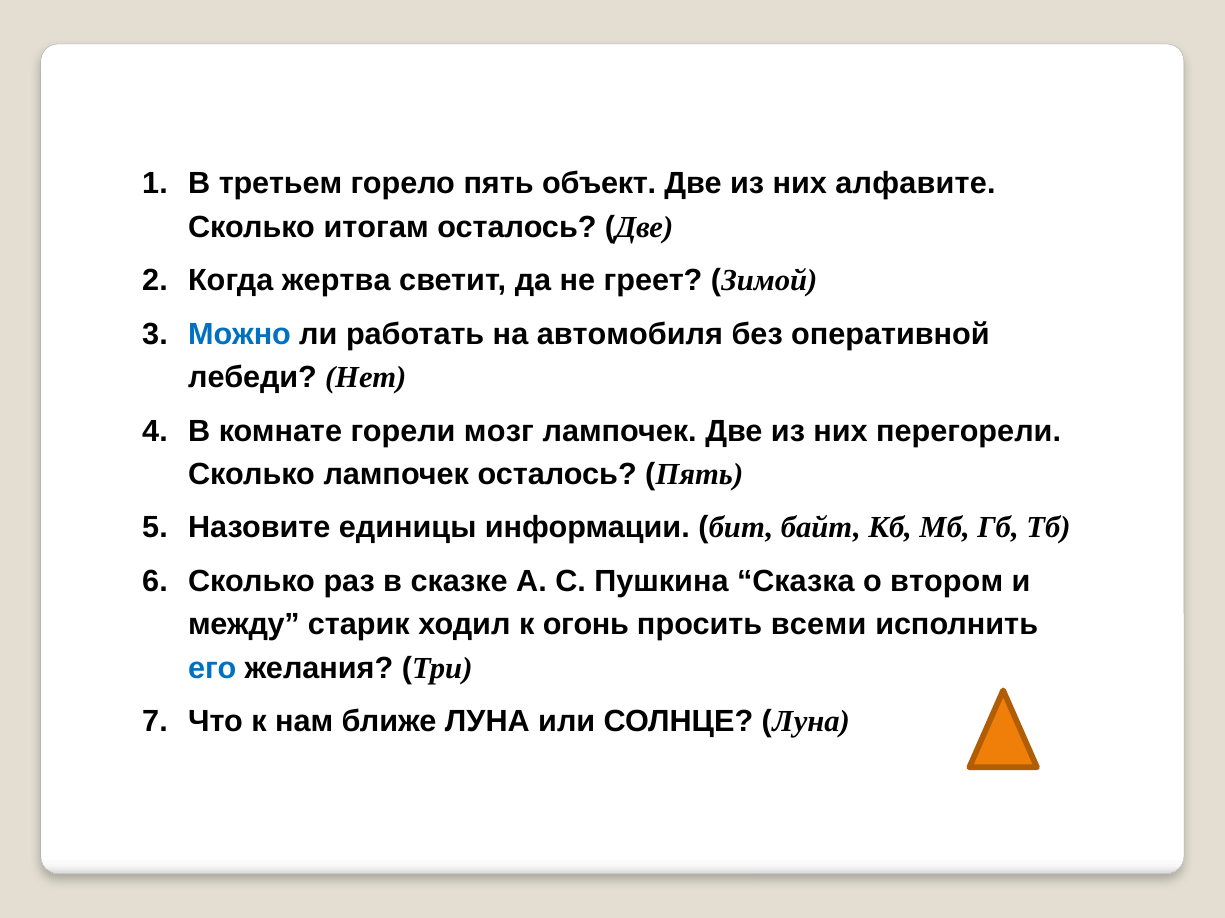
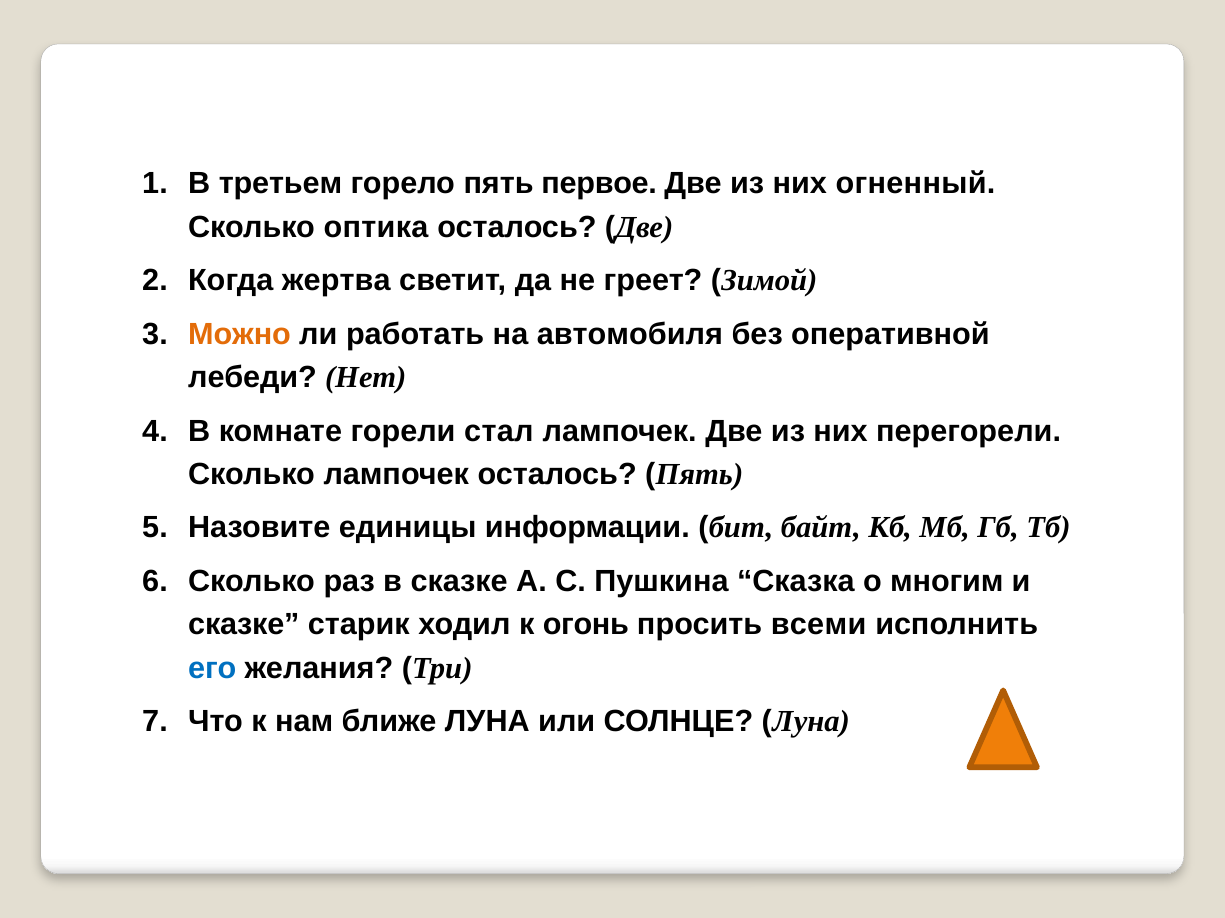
объект: объект -> первое
алфавите: алфавите -> огненный
итогам: итогам -> оптика
Можно colour: blue -> orange
мозг: мозг -> стал
втором: втором -> многим
между at (244, 625): между -> сказке
